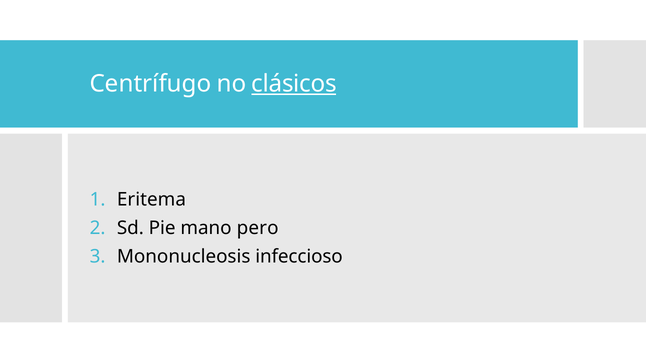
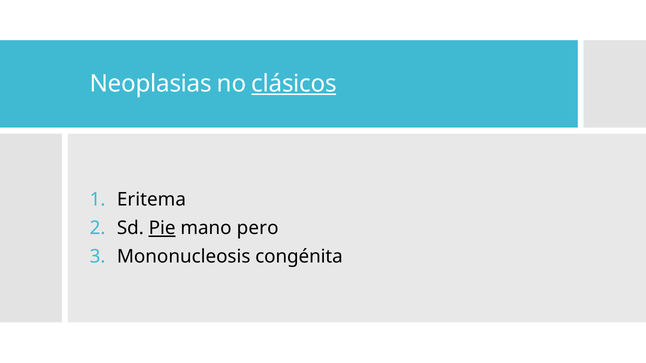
Centrífugo: Centrífugo -> Neoplasias
Pie underline: none -> present
infeccioso: infeccioso -> congénita
